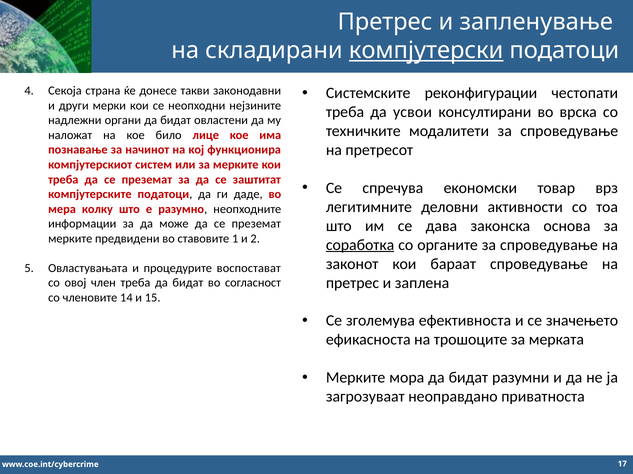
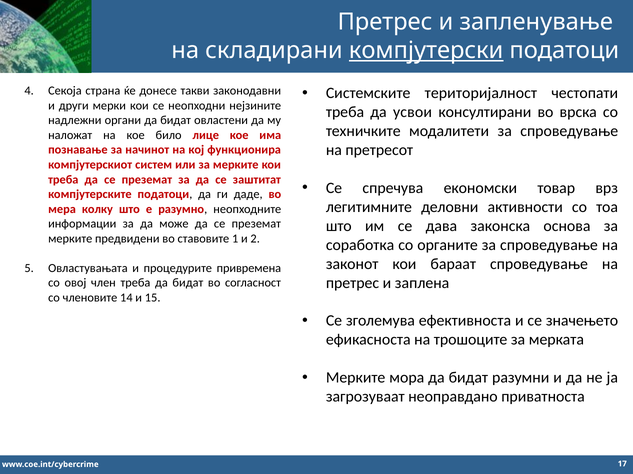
реконфигурации: реконфигурации -> територијалност
соработка underline: present -> none
воспостават: воспостават -> привремена
